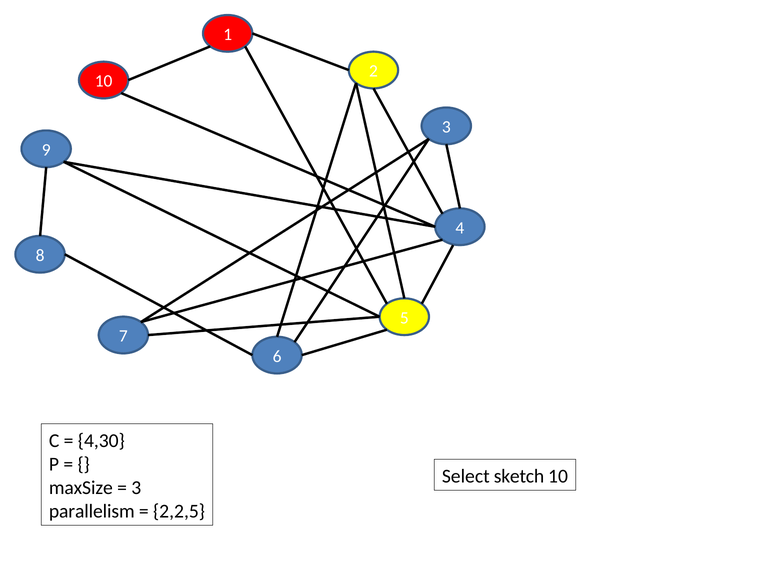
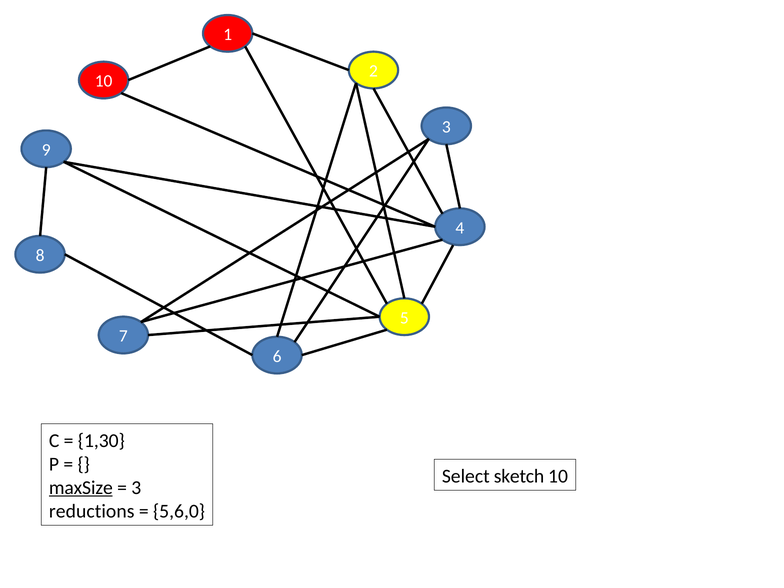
4,30: 4,30 -> 1,30
maxSize underline: none -> present
parallelism: parallelism -> reductions
2,2,5: 2,2,5 -> 5,6,0
